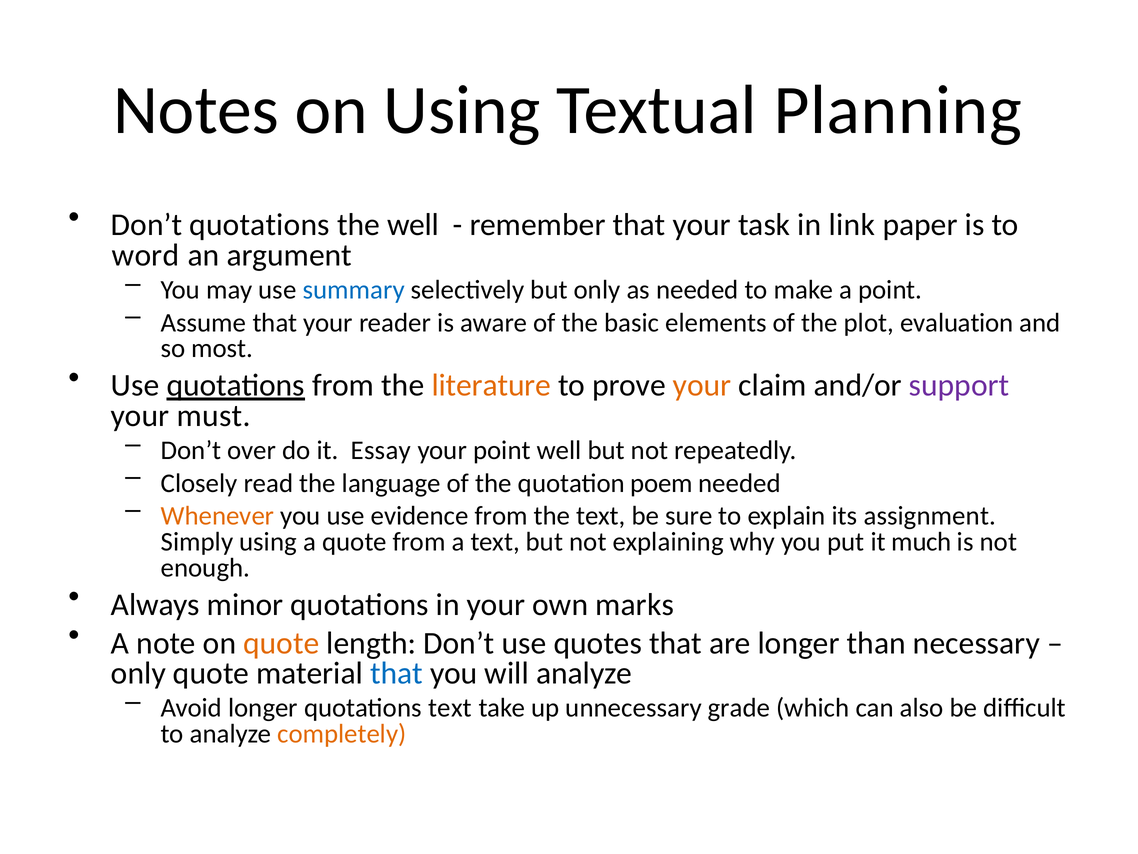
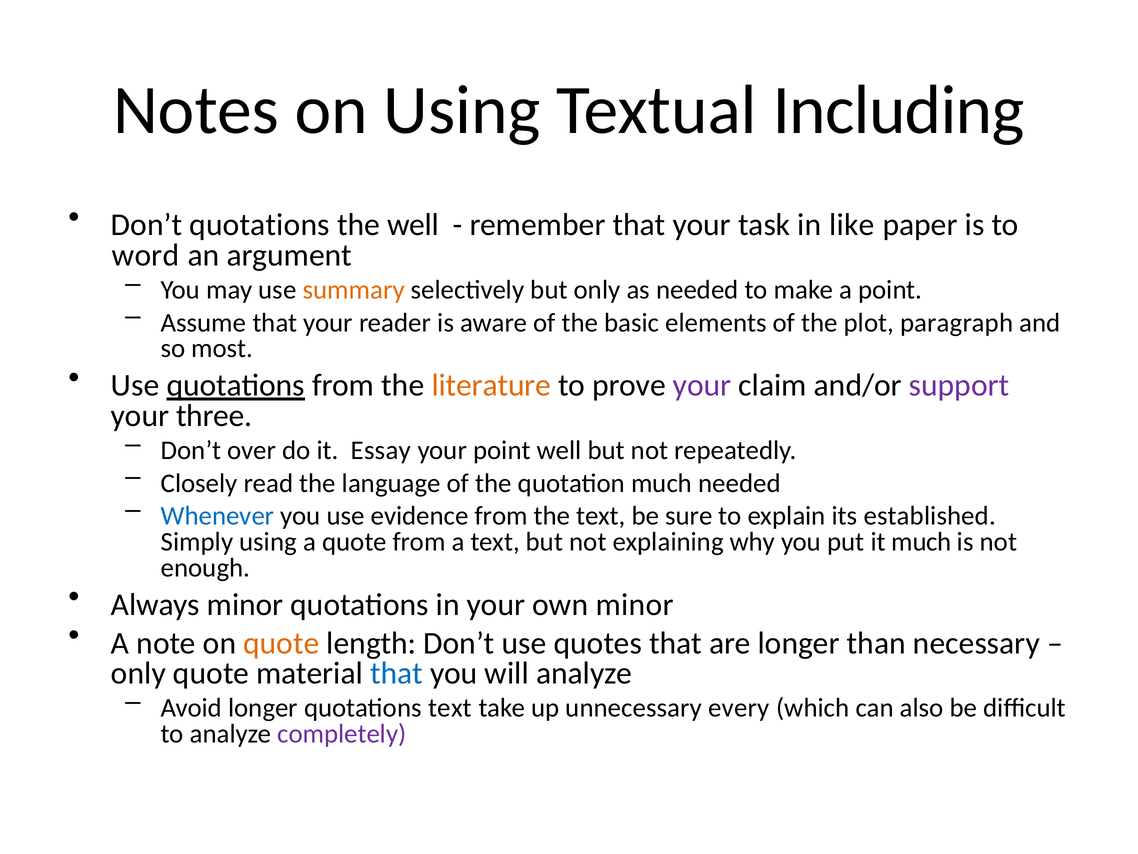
Planning: Planning -> Including
link: link -> like
summary colour: blue -> orange
evaluation: evaluation -> paragraph
your at (702, 385) colour: orange -> purple
must: must -> three
quotation poem: poem -> much
Whenever colour: orange -> blue
assignment: assignment -> established
own marks: marks -> minor
grade: grade -> every
completely colour: orange -> purple
